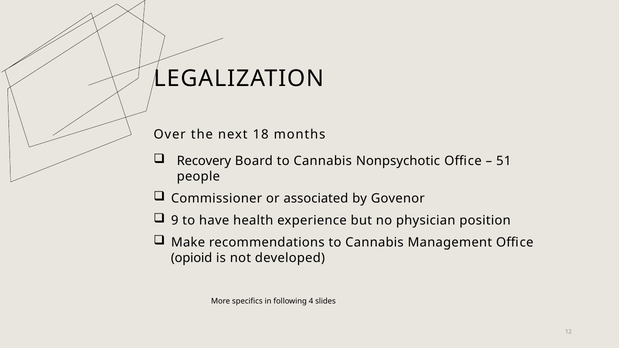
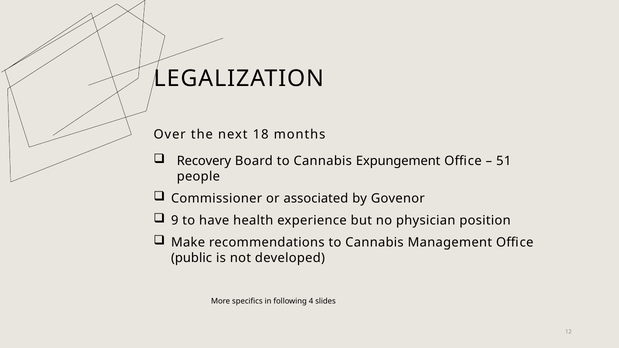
Nonpsychotic: Nonpsychotic -> Expungement
opioid: opioid -> public
